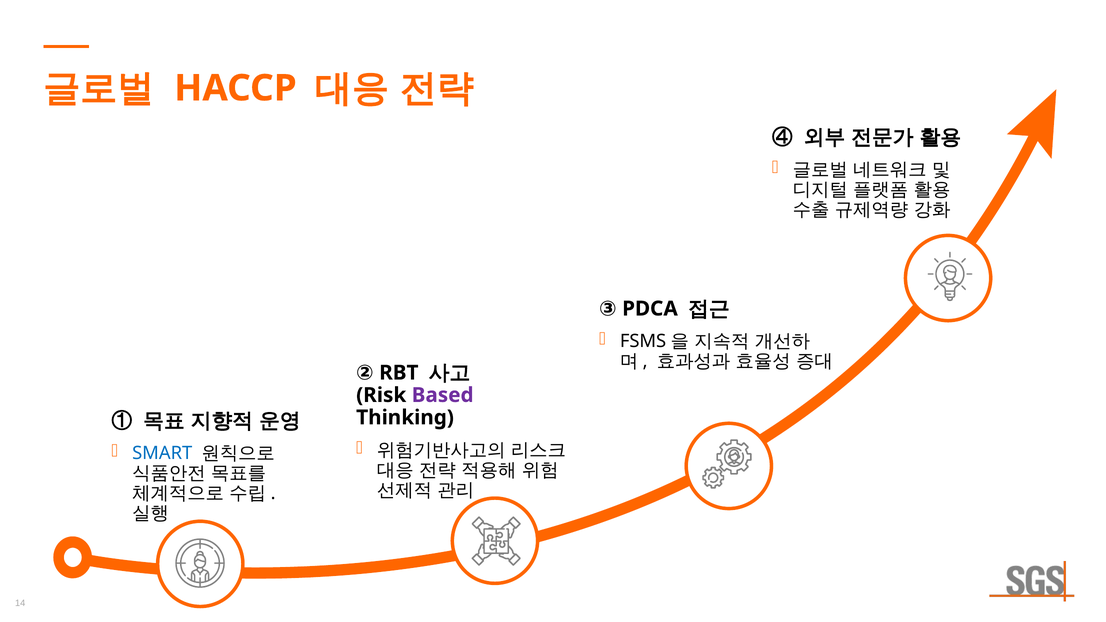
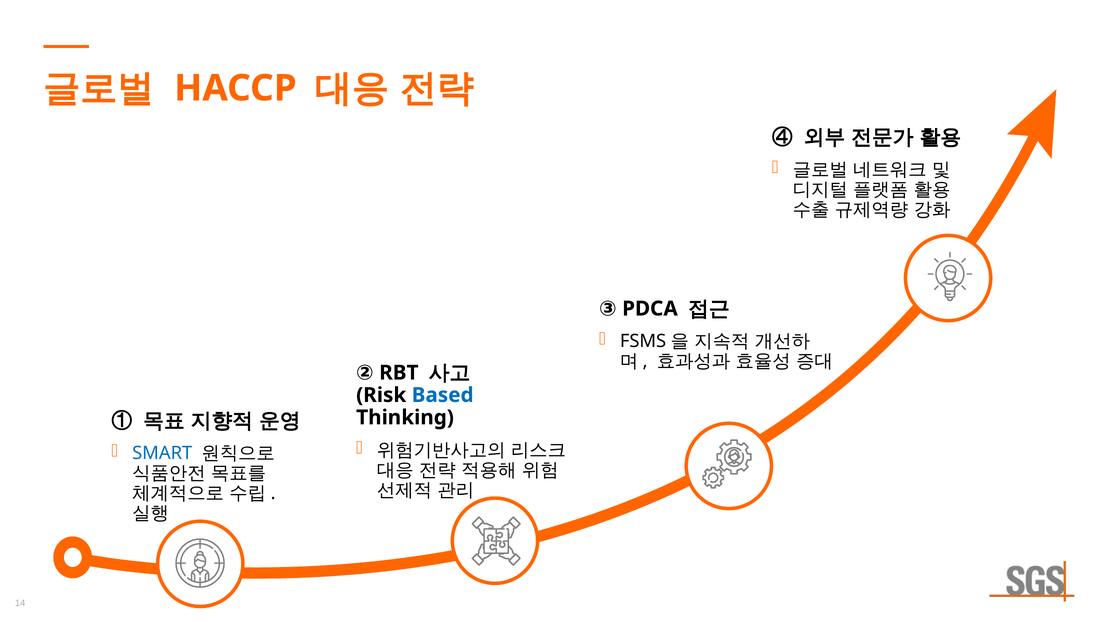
Based colour: purple -> blue
